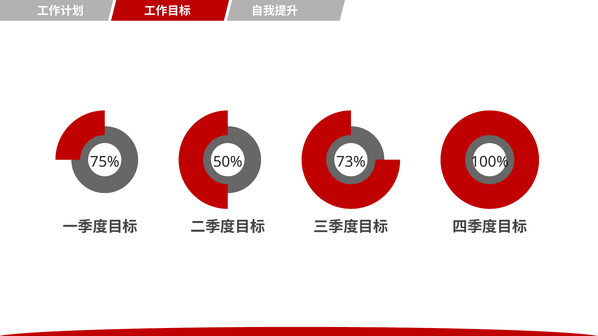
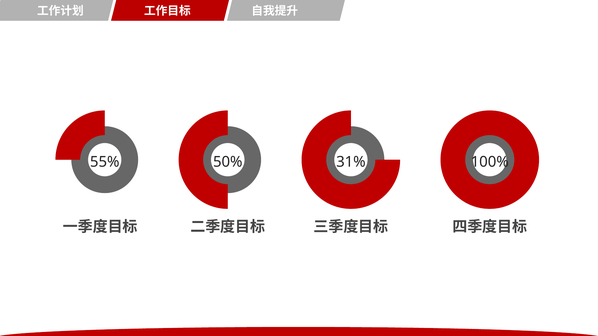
75%: 75% -> 55%
73%: 73% -> 31%
